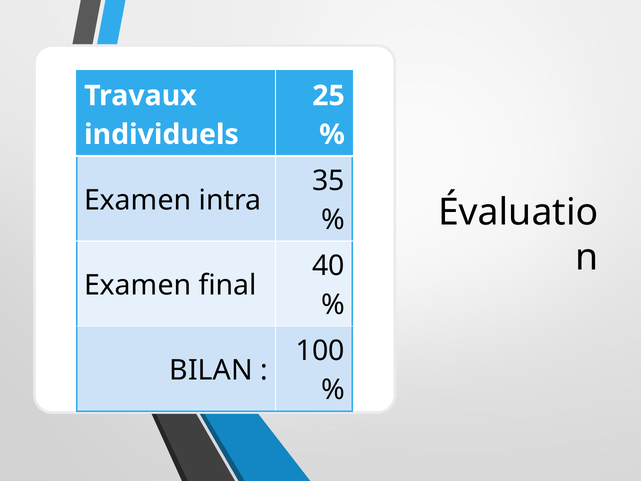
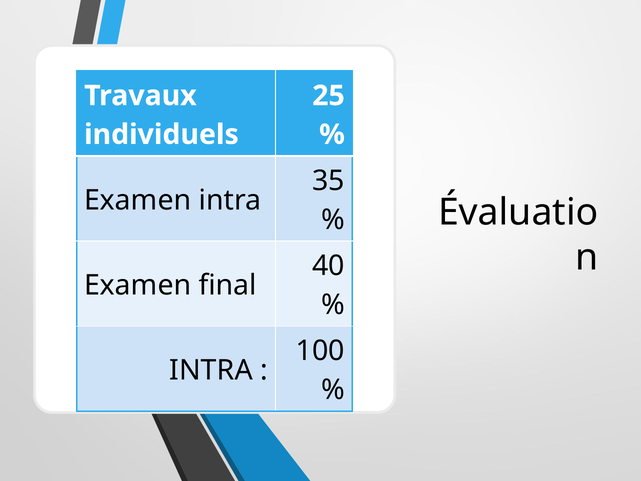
BILAN at (211, 370): BILAN -> INTRA
